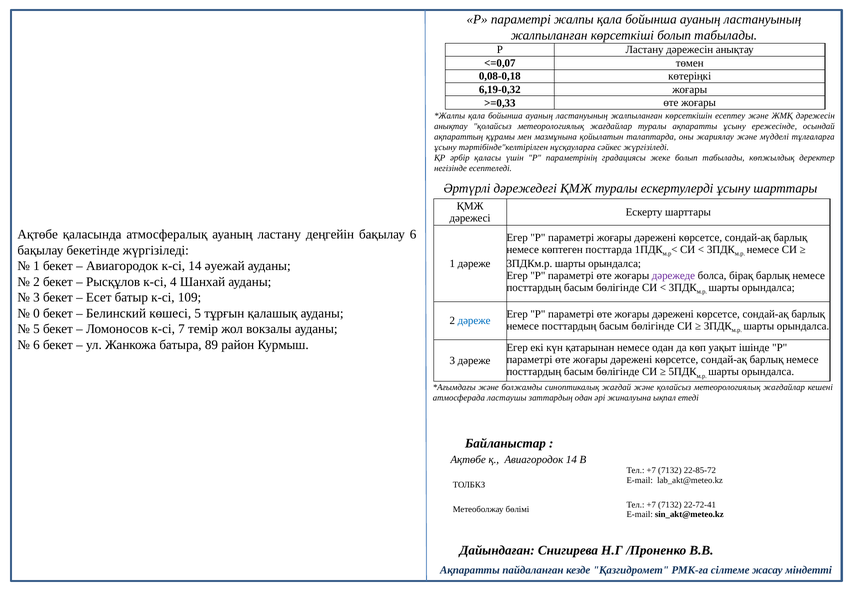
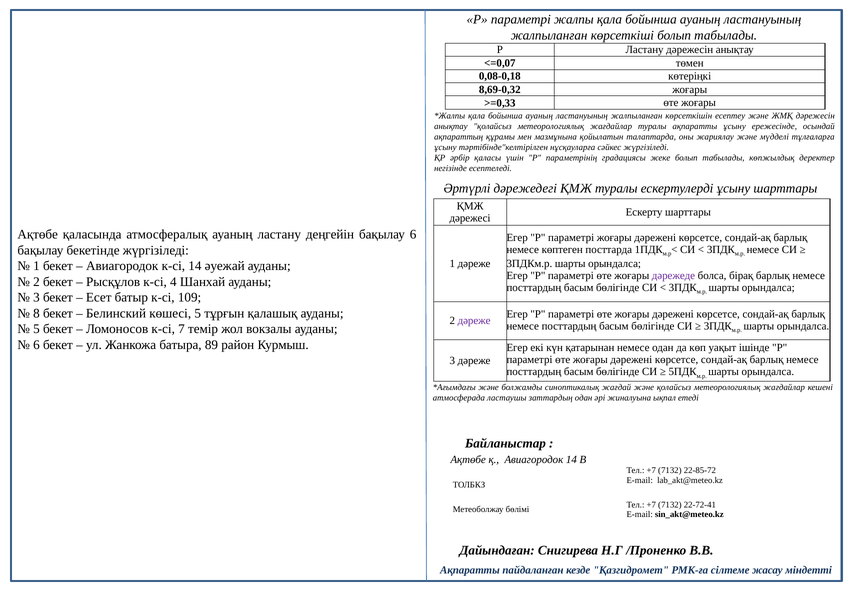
6,19-0,32: 6,19-0,32 -> 8,69-0,32
0: 0 -> 8
дәреже at (474, 321) colour: blue -> purple
